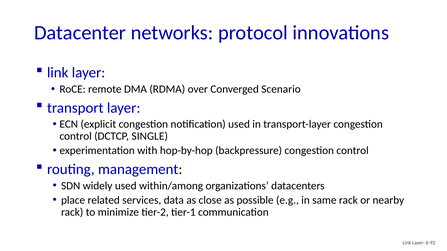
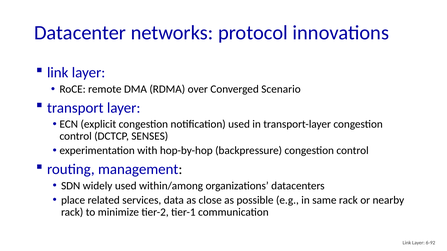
SINGLE: SINGLE -> SENSES
